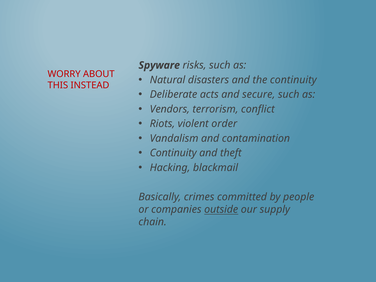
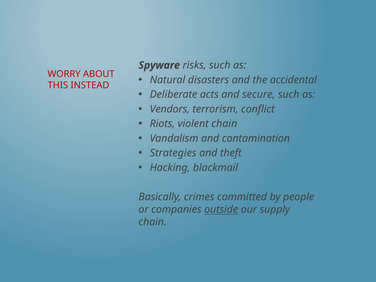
the continuity: continuity -> accidental
violent order: order -> chain
Continuity at (173, 153): Continuity -> Strategies
